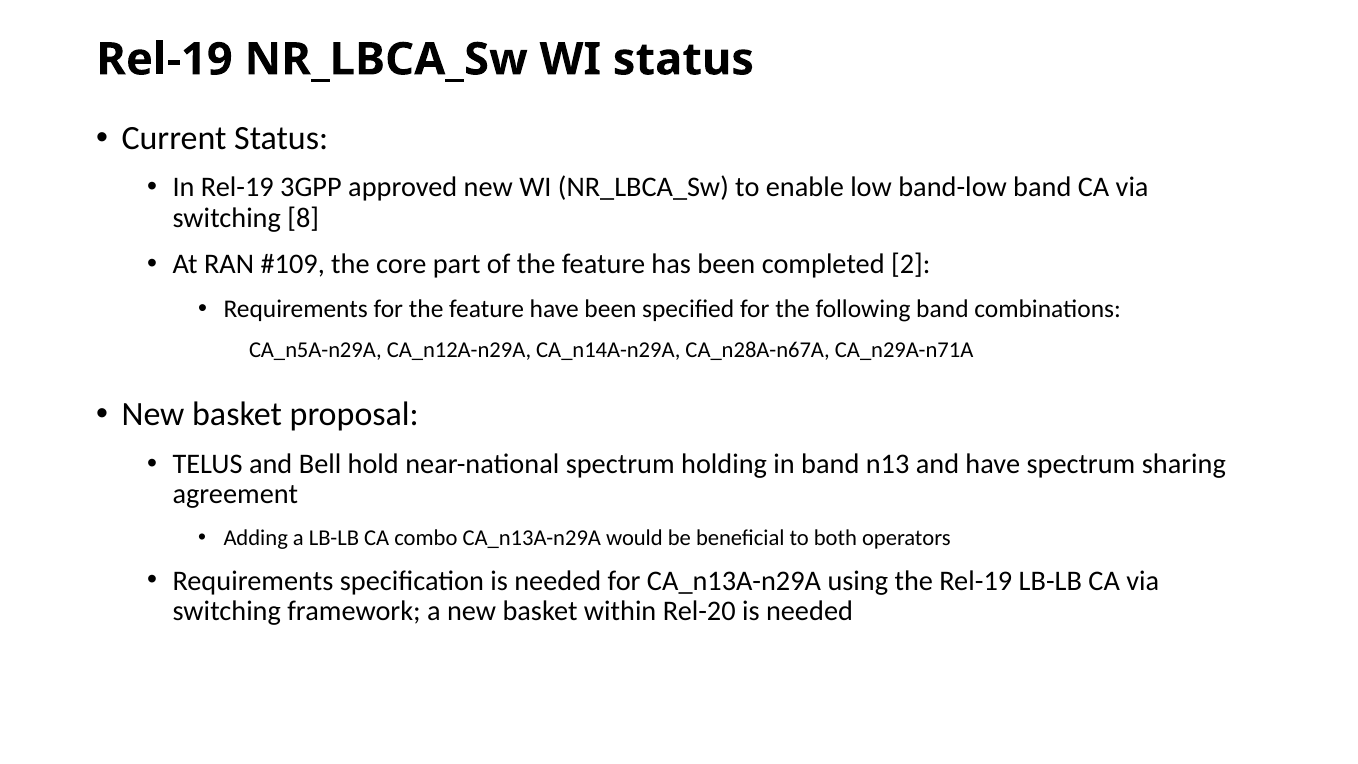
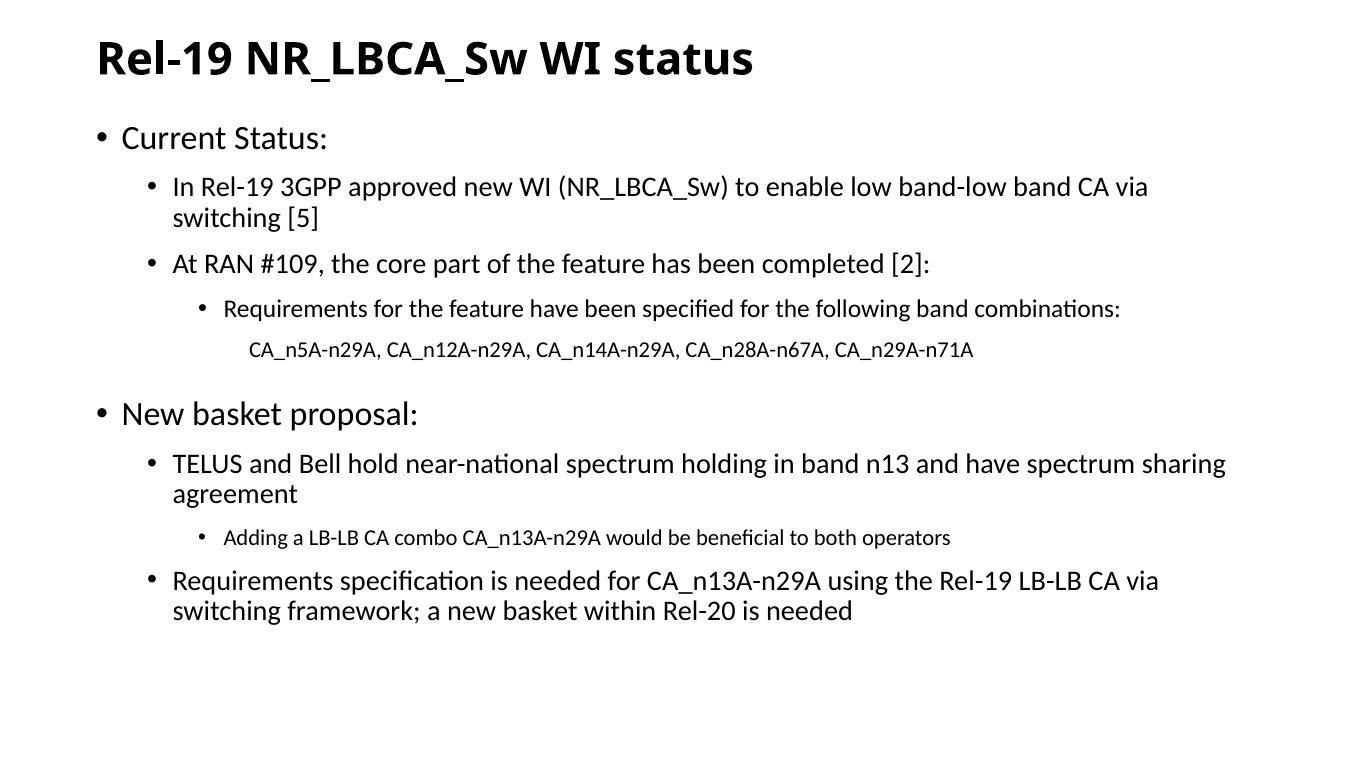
8: 8 -> 5
